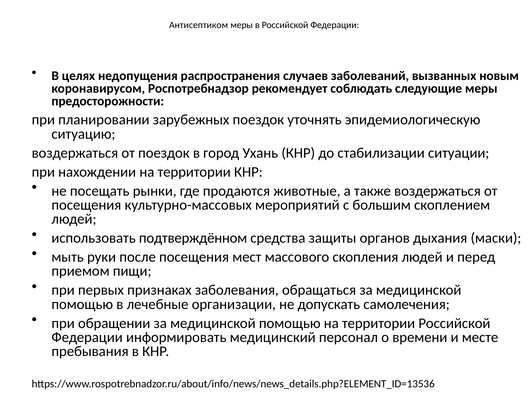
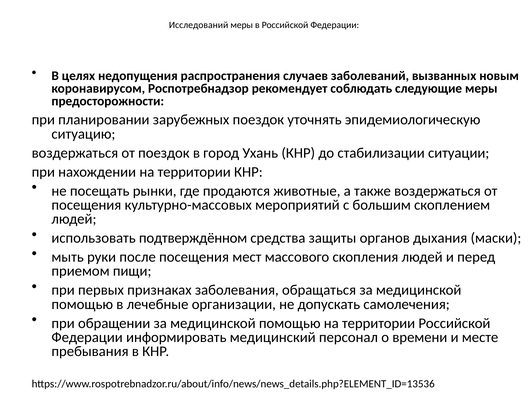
Антисептиком: Антисептиком -> Исследований
